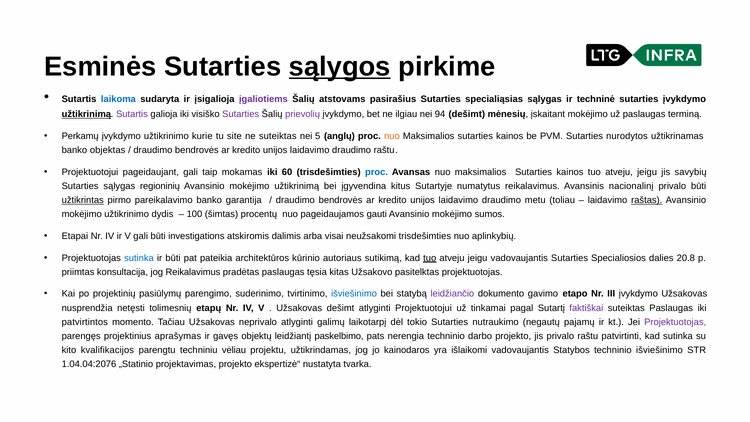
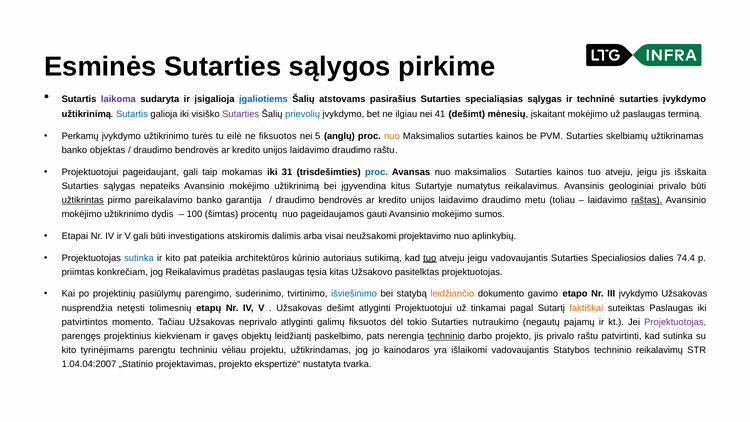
sąlygos underline: present -> none
laikoma colour: blue -> purple
įgaliotiems colour: purple -> blue
užtikrinimą at (86, 114) underline: present -> none
Sutartis colour: purple -> blue
prievolių colour: purple -> blue
94: 94 -> 41
kurie: kurie -> turės
site: site -> eilė
ne suteiktas: suteiktas -> fiksuotos
nurodytos: nurodytos -> skelbiamų
60: 60 -> 31
savybių: savybių -> išskaita
regioninių: regioninių -> nepateiks
nacionalinį: nacionalinį -> geologiniai
neužsakomi trisdešimties: trisdešimties -> projektavimo
ir būti: būti -> kito
20.8: 20.8 -> 74.4
konsultacija: konsultacija -> konkrečiam
leidžiančio colour: purple -> orange
faktiškai colour: purple -> orange
galimų laikotarpį: laikotarpį -> fiksuotos
aprašymas: aprašymas -> kiekvienam
techninio at (446, 336) underline: none -> present
kvalifikacijos: kvalifikacijos -> tyrinėjimams
techninio išviešinimo: išviešinimo -> reikalavimų
1.04.04:2076: 1.04.04:2076 -> 1.04.04:2007
